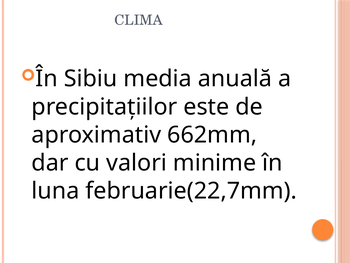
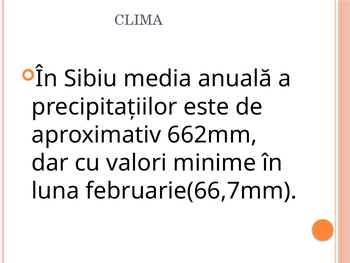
februarie(22,7mm: februarie(22,7mm -> februarie(66,7mm
